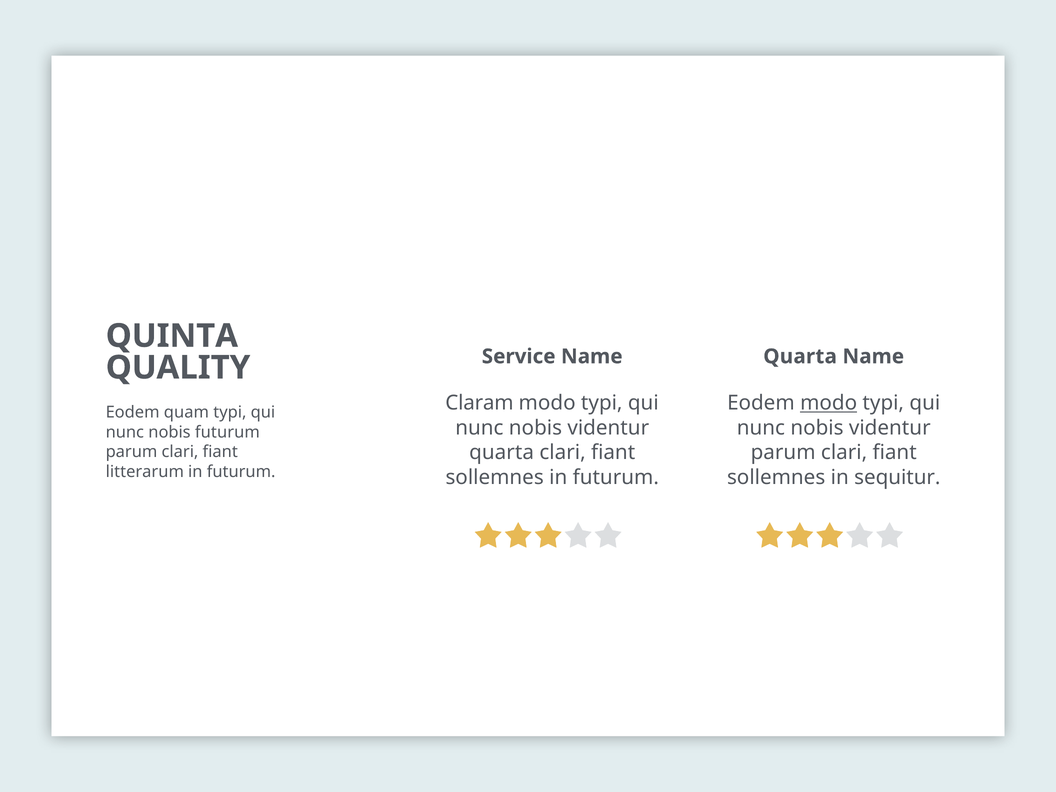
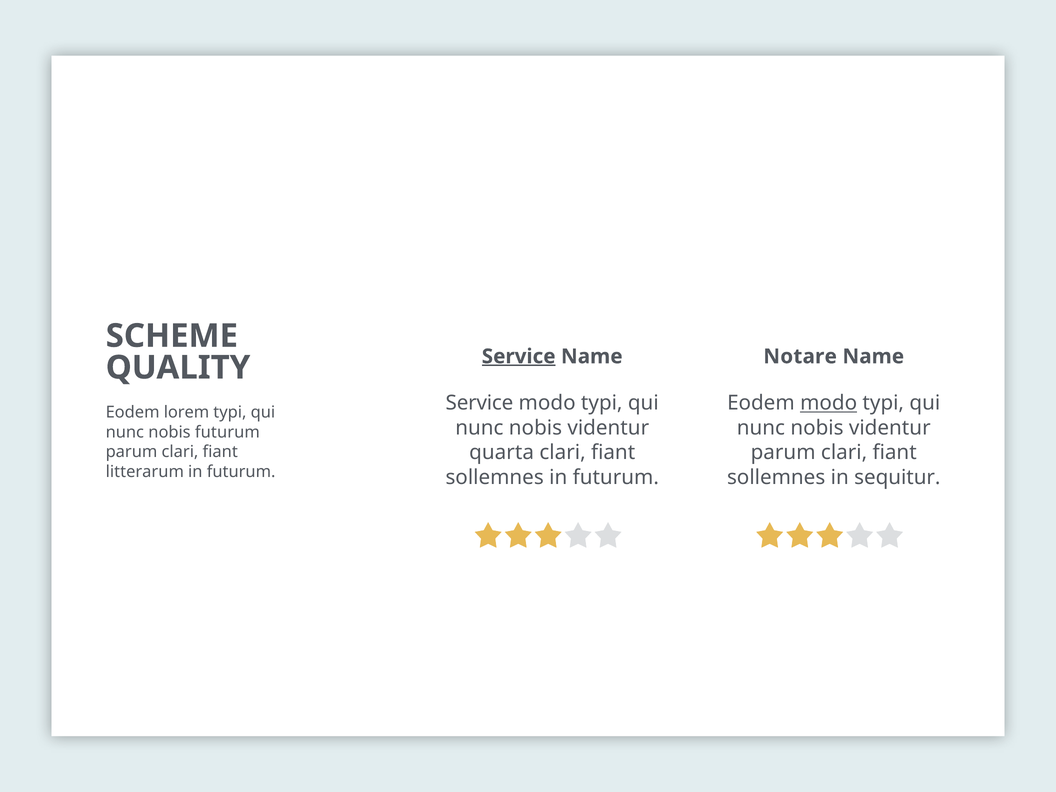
QUINTA: QUINTA -> SCHEME
Service at (519, 356) underline: none -> present
Quarta at (800, 356): Quarta -> Notare
Claram at (480, 403): Claram -> Service
quam: quam -> lorem
